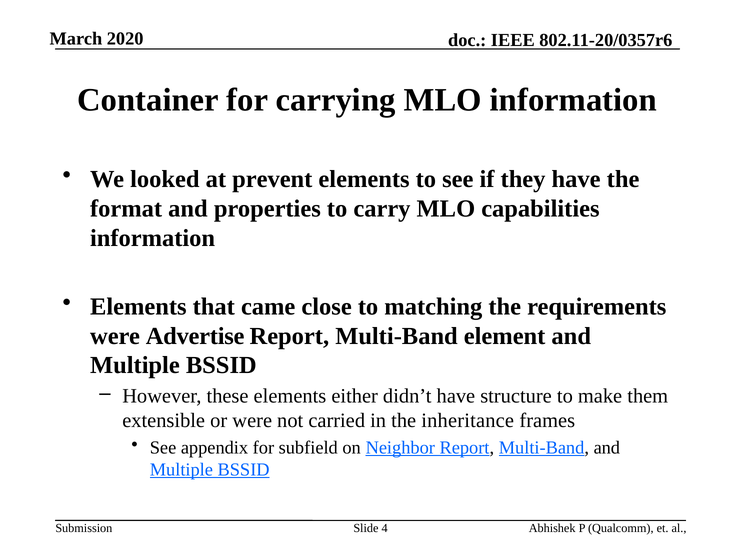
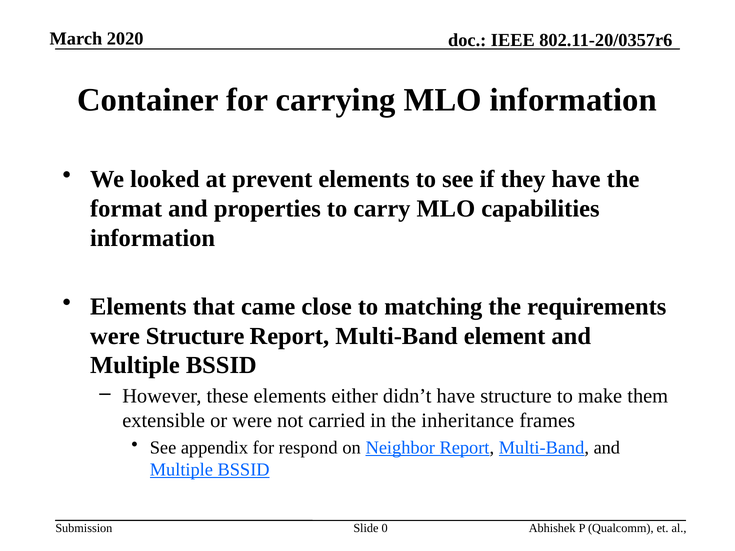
were Advertise: Advertise -> Structure
subfield: subfield -> respond
4: 4 -> 0
